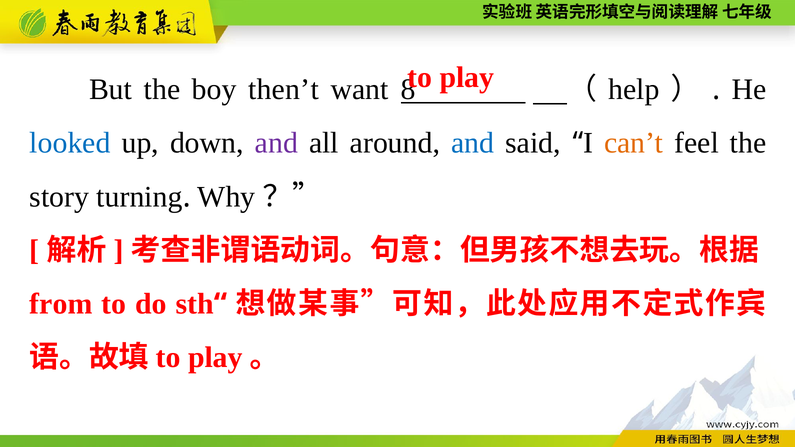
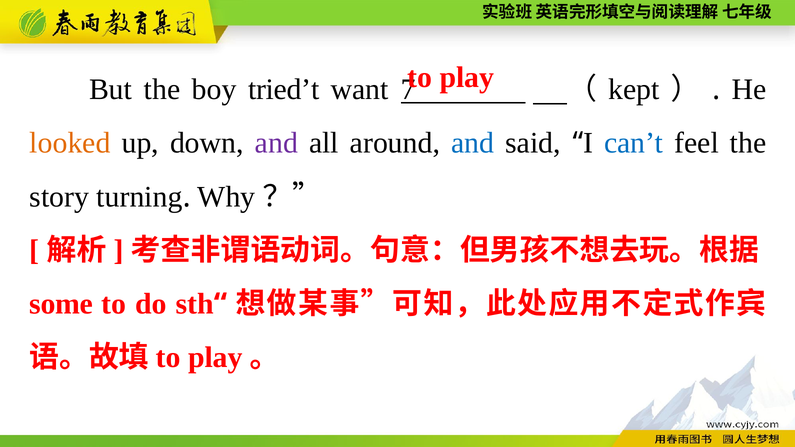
then’t: then’t -> tried’t
8: 8 -> 7
help: help -> kept
looked colour: blue -> orange
can’t colour: orange -> blue
from: from -> some
